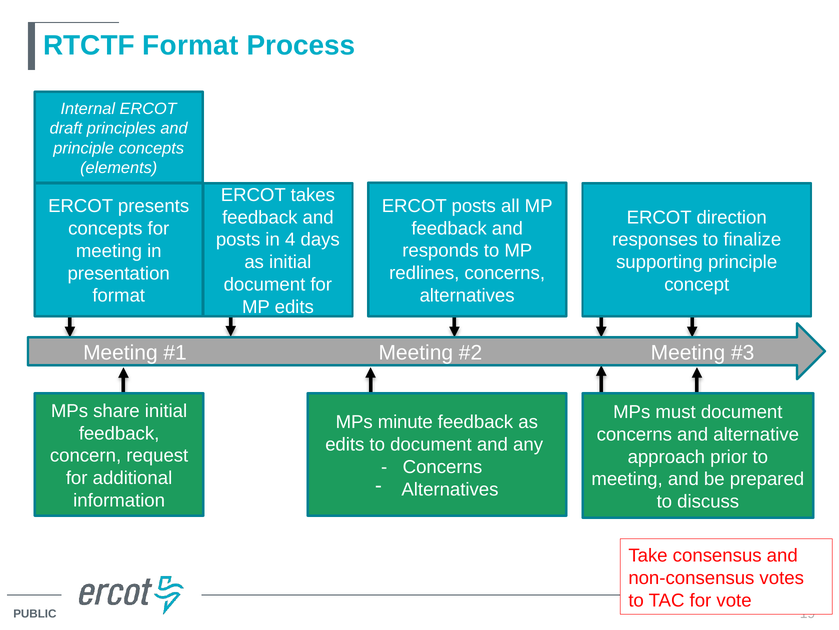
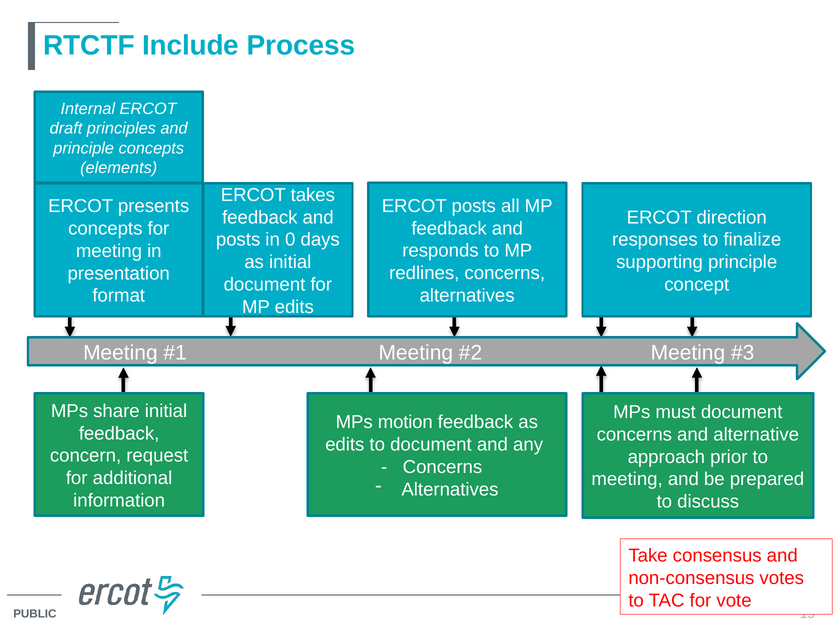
RTCTF Format: Format -> Include
4: 4 -> 0
minute: minute -> motion
